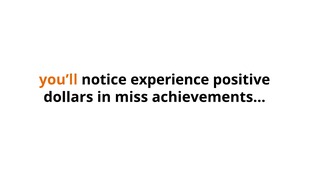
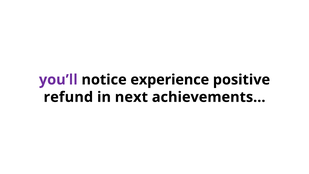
you’ll colour: orange -> purple
dollars: dollars -> refund
miss: miss -> next
